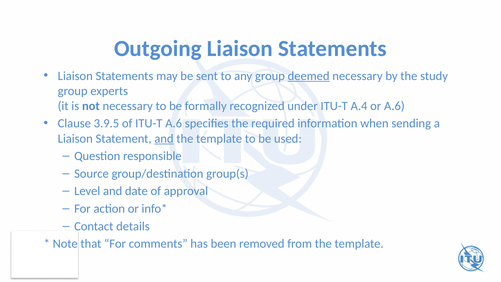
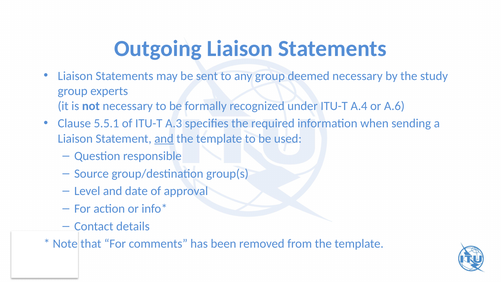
deemed underline: present -> none
3.9.5: 3.9.5 -> 5.5.1
ITU-T A.6: A.6 -> A.3
